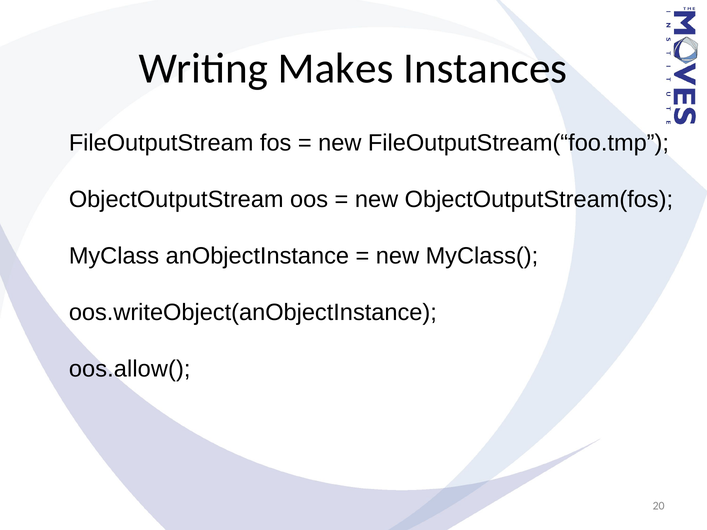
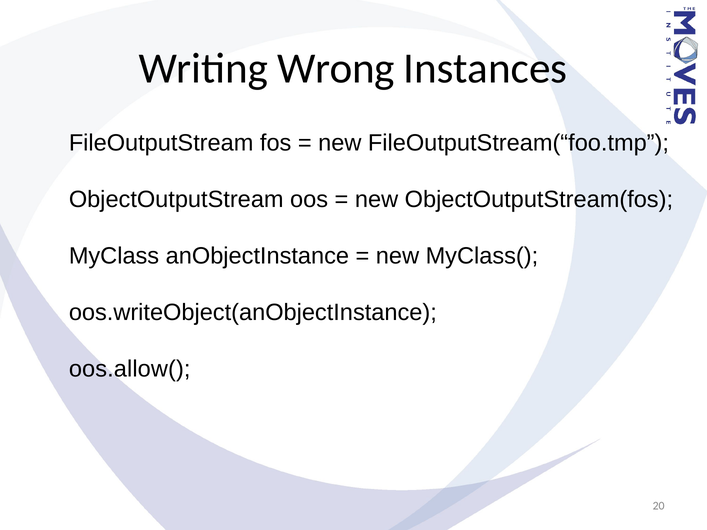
Makes: Makes -> Wrong
